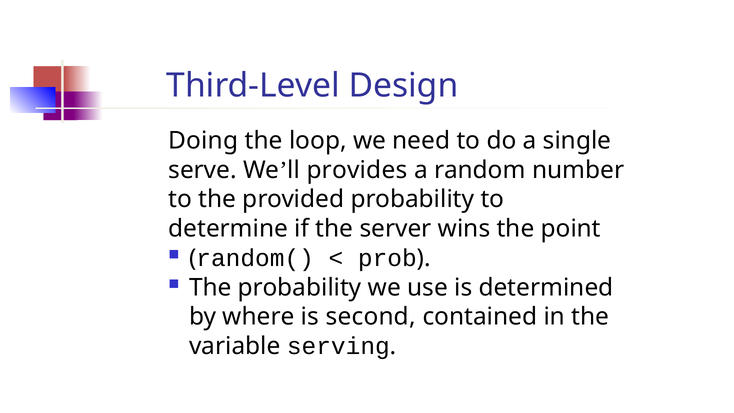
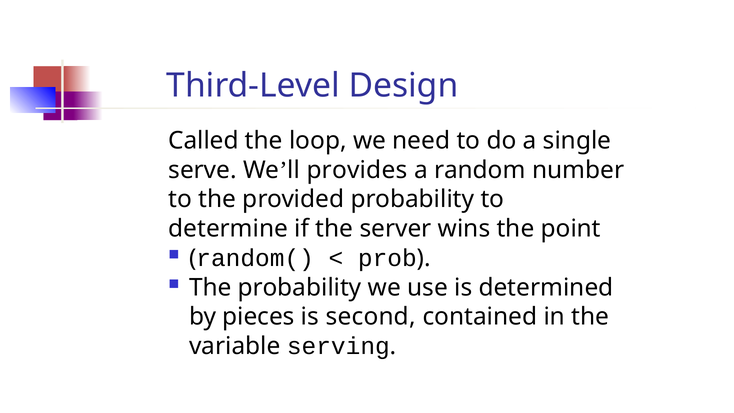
Doing: Doing -> Called
where: where -> pieces
